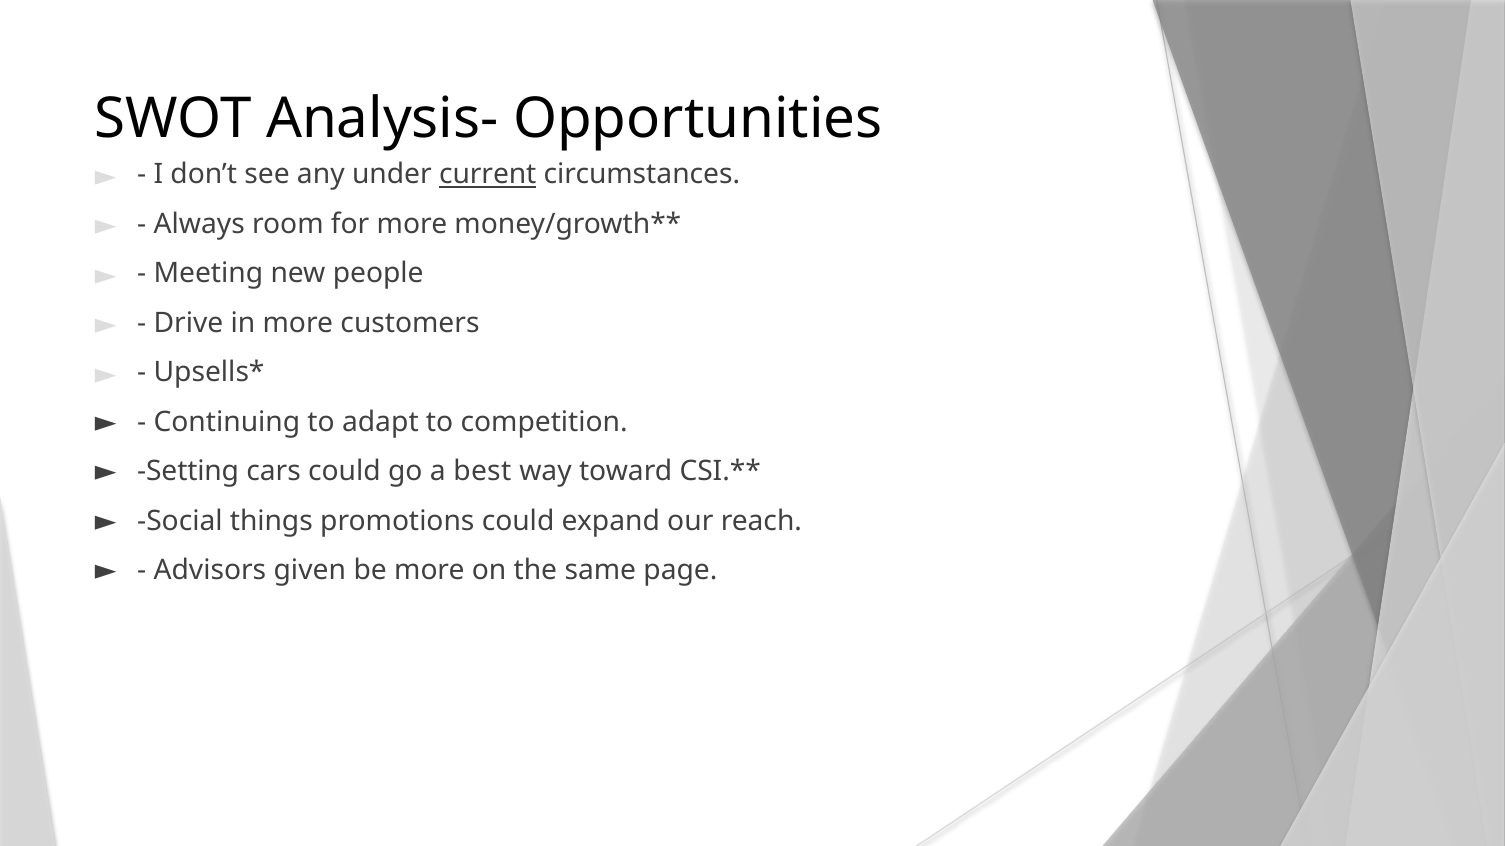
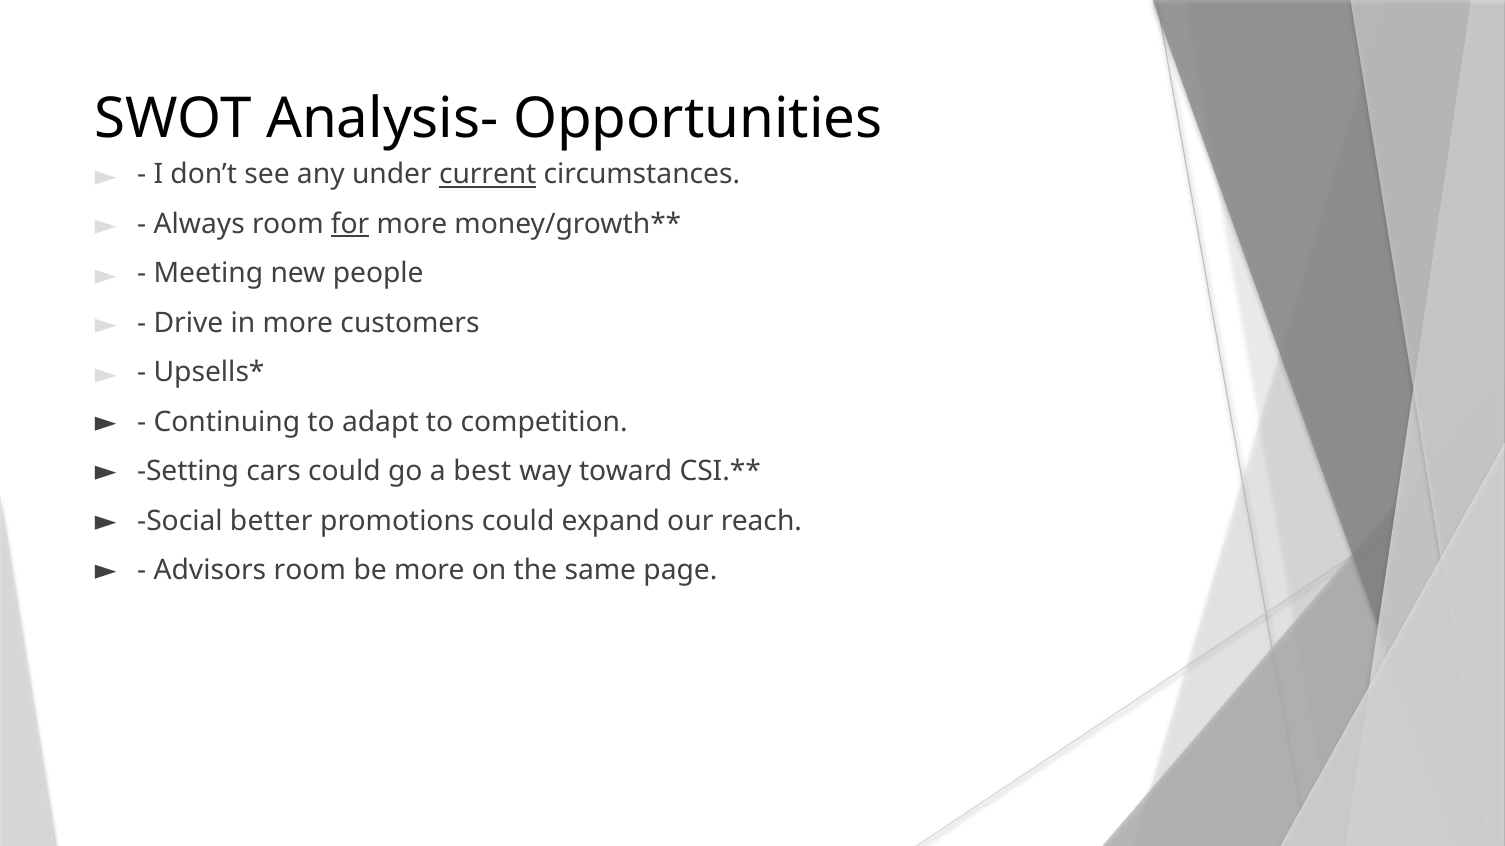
for underline: none -> present
things: things -> better
Advisors given: given -> room
